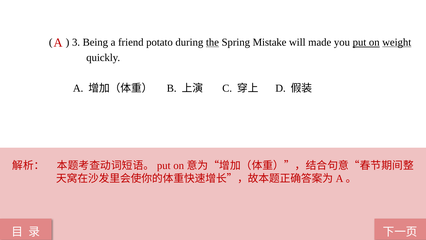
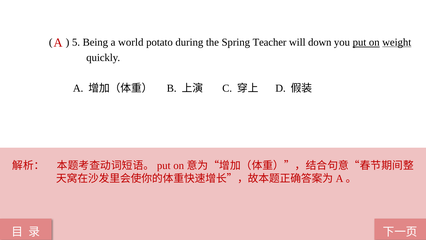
3: 3 -> 5
friend: friend -> world
the underline: present -> none
Mistake: Mistake -> Teacher
made: made -> down
